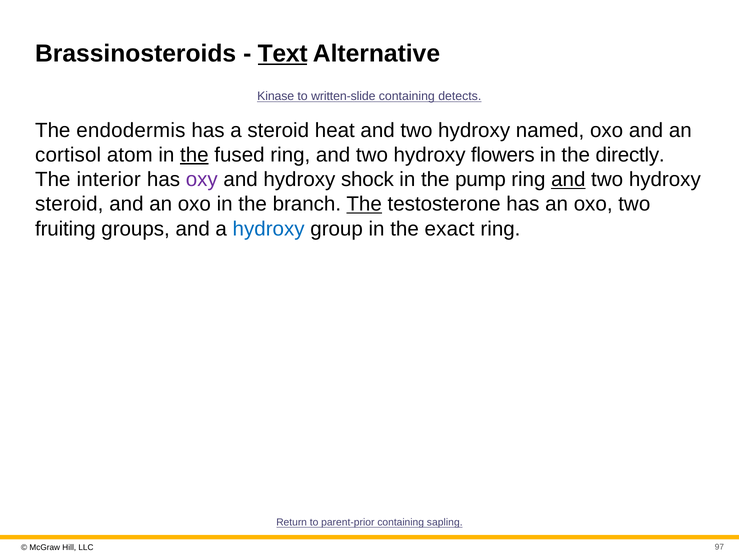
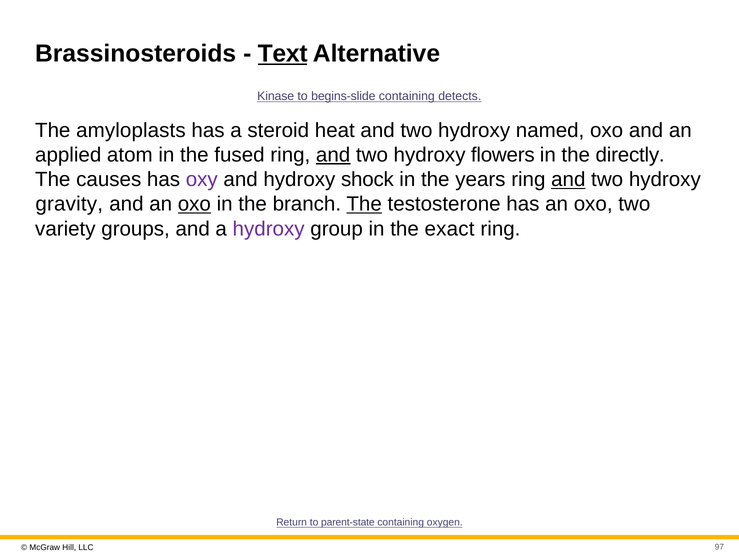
written-slide: written-slide -> begins-slide
endodermis: endodermis -> amyloplasts
cortisol: cortisol -> applied
the at (194, 155) underline: present -> none
and at (333, 155) underline: none -> present
interior: interior -> causes
pump: pump -> years
steroid at (69, 204): steroid -> gravity
oxo at (194, 204) underline: none -> present
fruiting: fruiting -> variety
hydroxy at (269, 229) colour: blue -> purple
parent-prior: parent-prior -> parent-state
sapling: sapling -> oxygen
